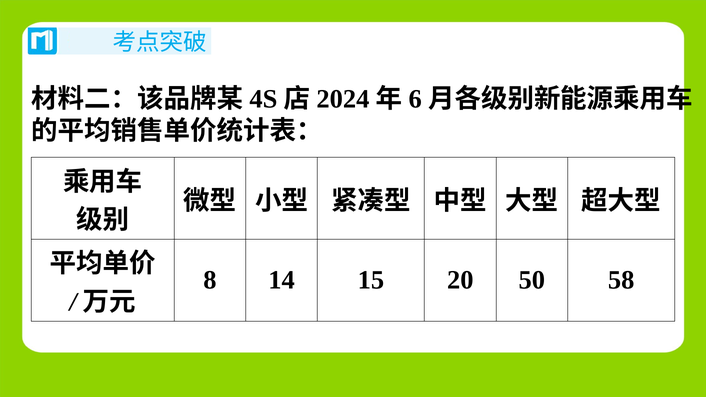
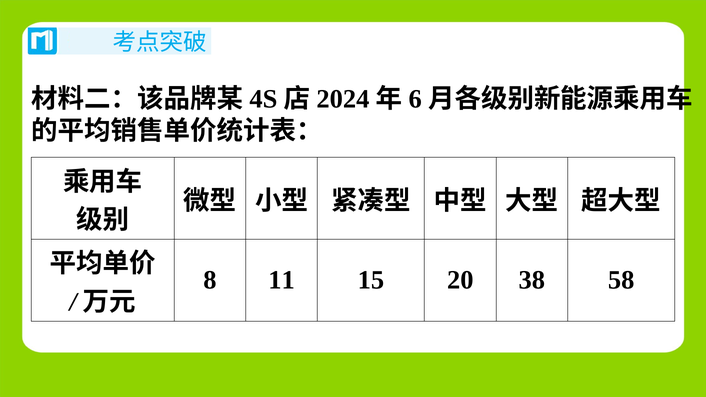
14: 14 -> 11
50: 50 -> 38
